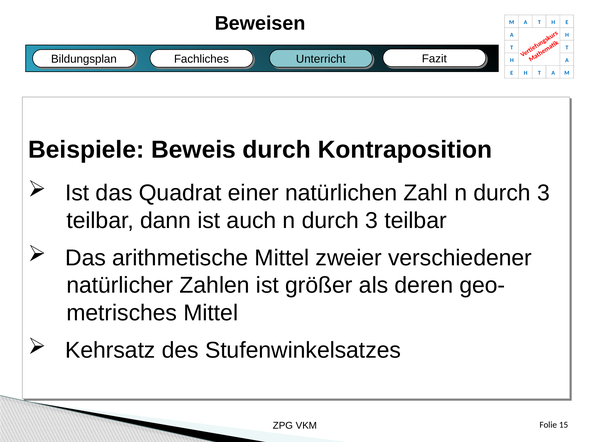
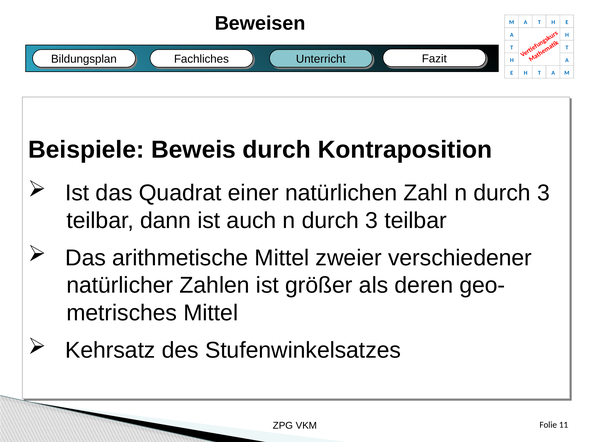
15: 15 -> 11
